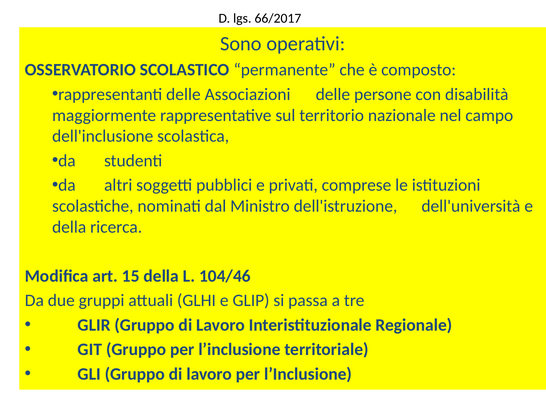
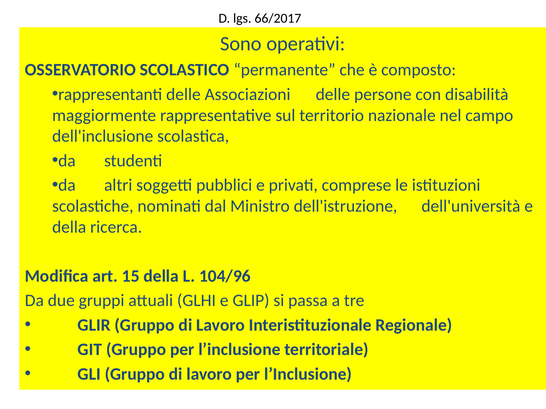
104/46: 104/46 -> 104/96
